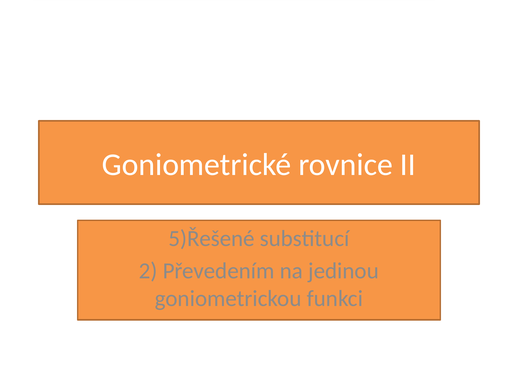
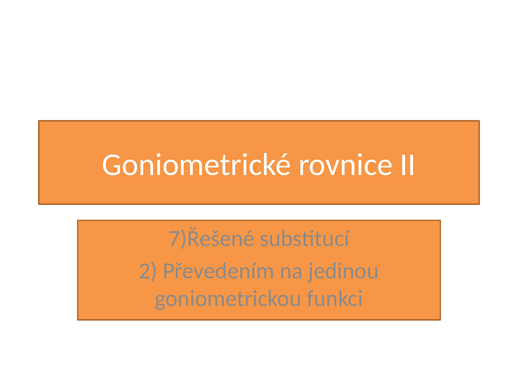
5)Řešené: 5)Řešené -> 7)Řešené
